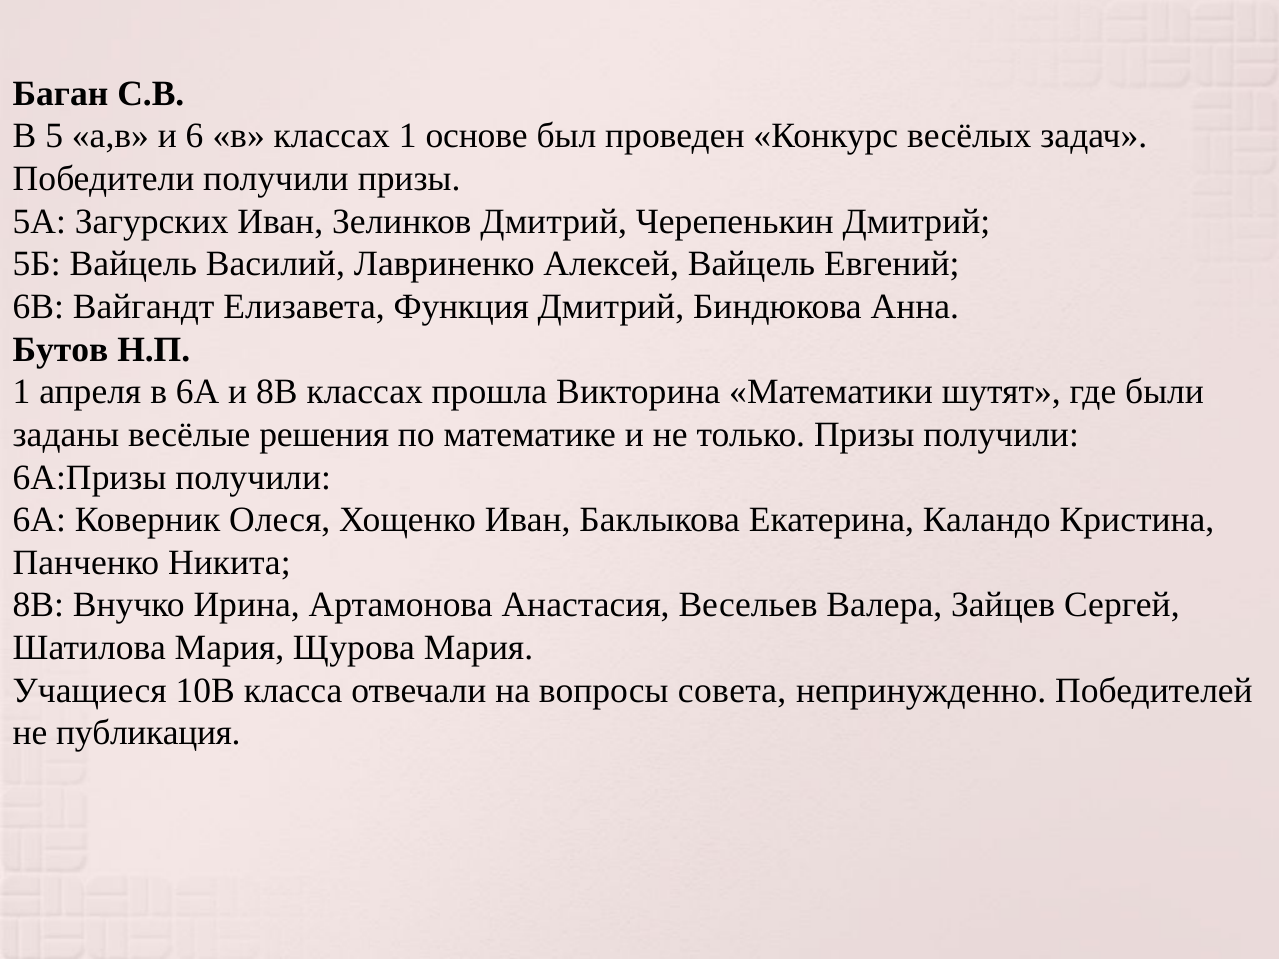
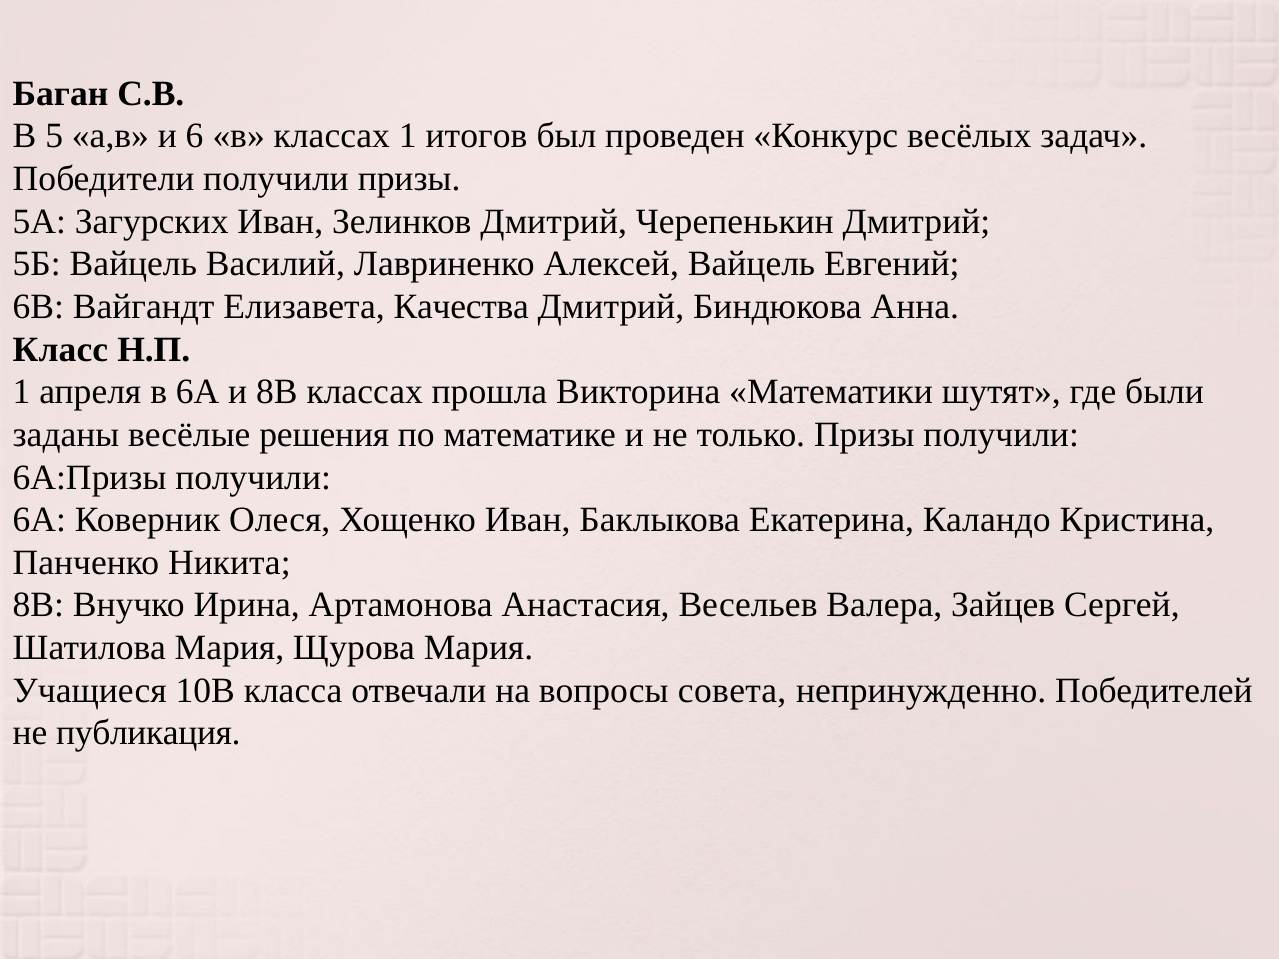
основе: основе -> итогов
Функция: Функция -> Качества
Бутов: Бутов -> Класс
